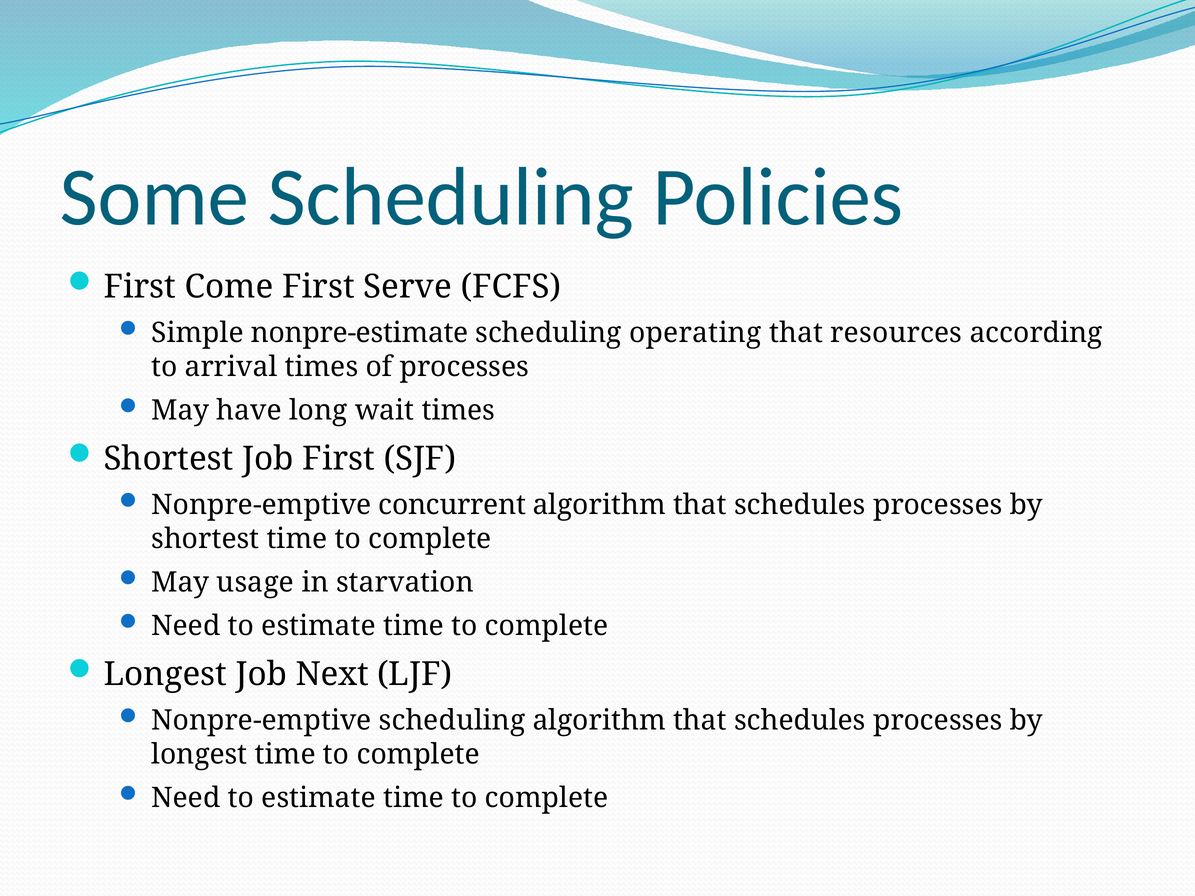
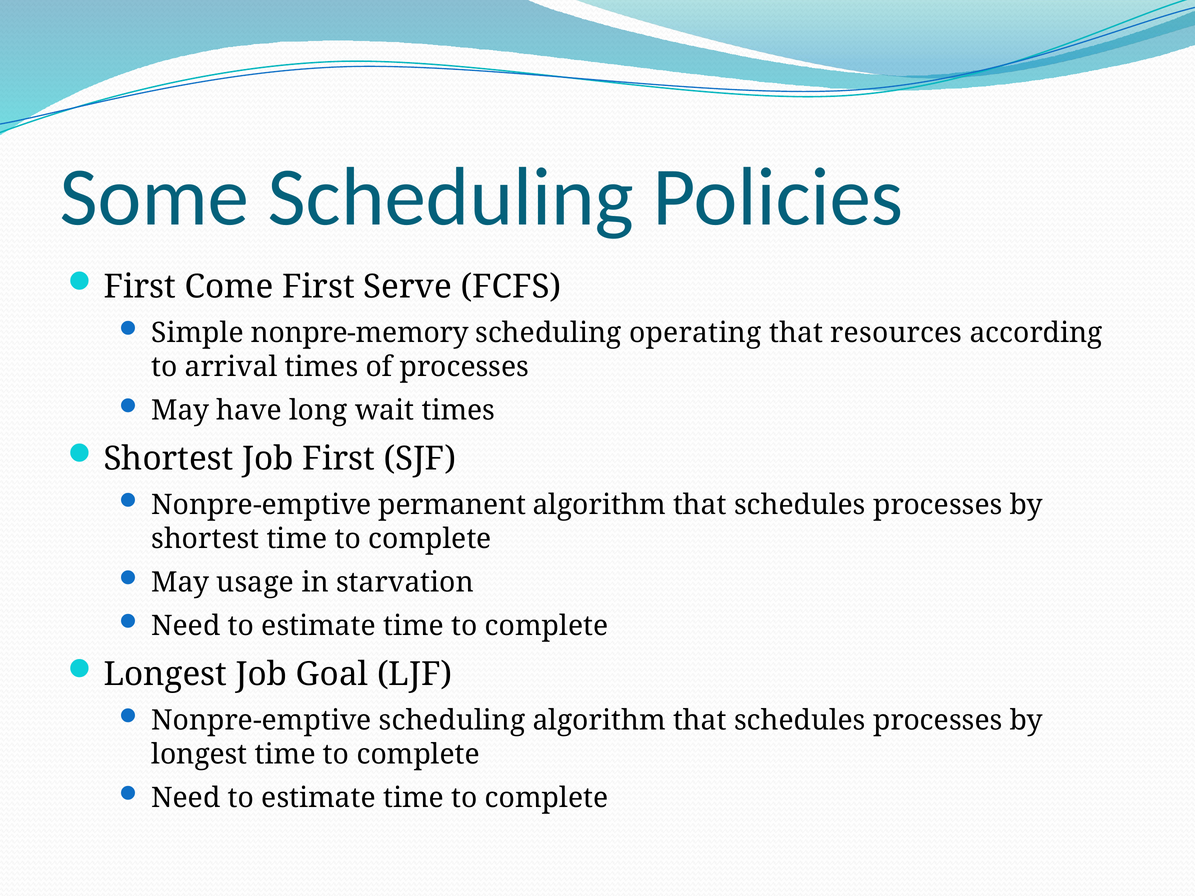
nonpre-estimate: nonpre-estimate -> nonpre-memory
concurrent: concurrent -> permanent
Next: Next -> Goal
